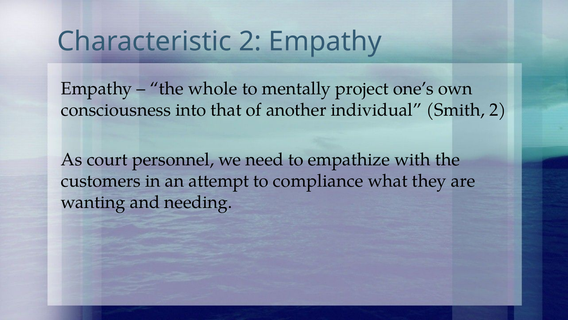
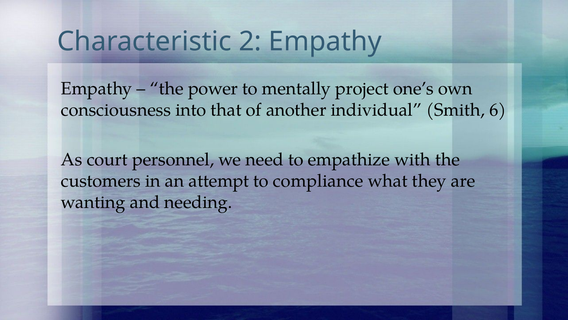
whole: whole -> power
Smith 2: 2 -> 6
